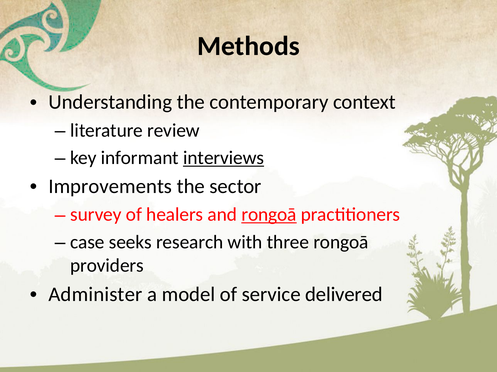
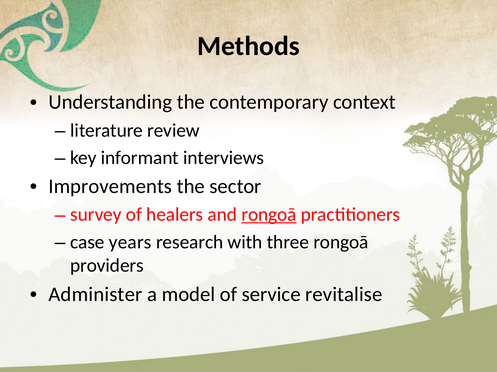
interviews underline: present -> none
seeks: seeks -> years
delivered: delivered -> revitalise
